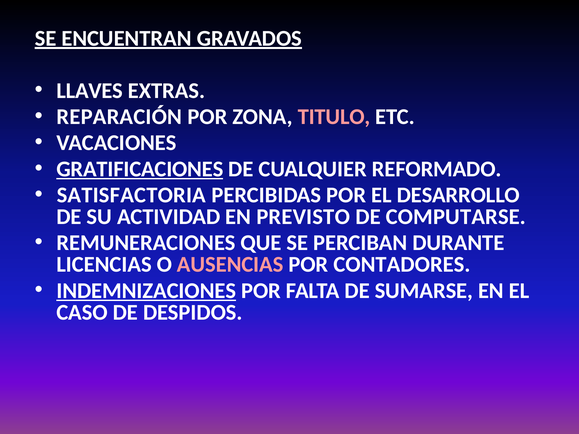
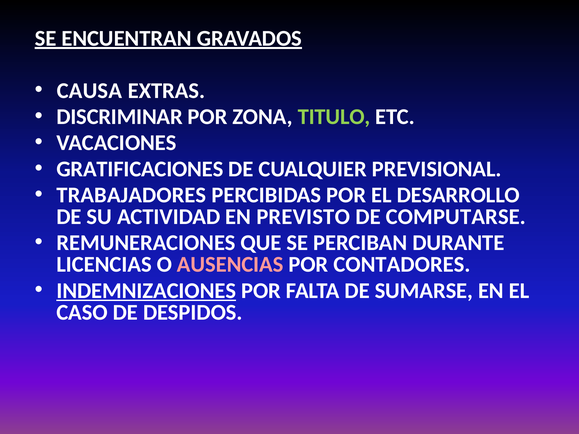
LLAVES: LLAVES -> CAUSA
REPARACIÓN: REPARACIÓN -> DISCRIMINAR
TITULO colour: pink -> light green
GRATIFICACIONES underline: present -> none
REFORMADO: REFORMADO -> PREVISIONAL
SATISFACTORIA: SATISFACTORIA -> TRABAJADORES
